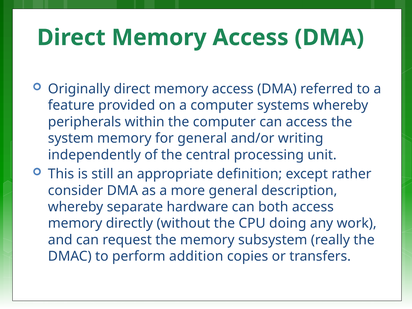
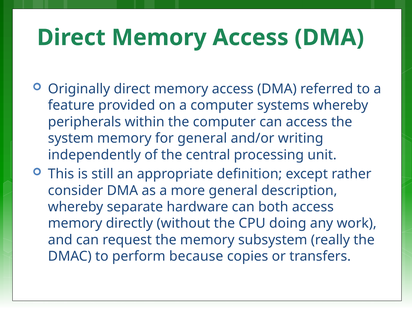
addition: addition -> because
